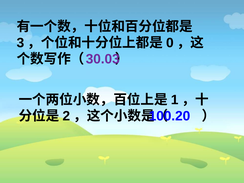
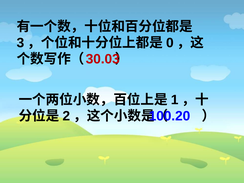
30.03 colour: purple -> red
